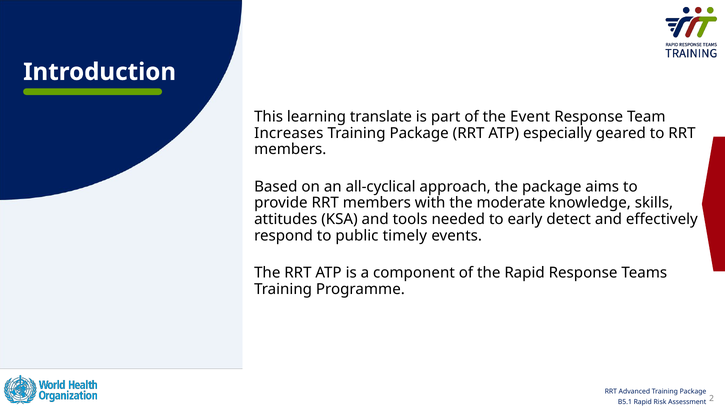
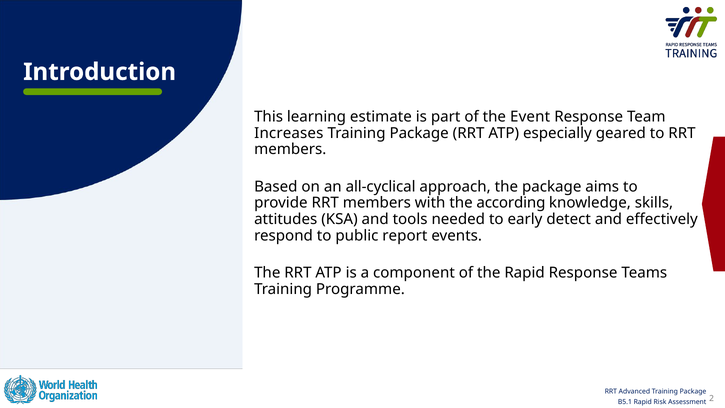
translate: translate -> estimate
moderate: moderate -> according
timely: timely -> report
